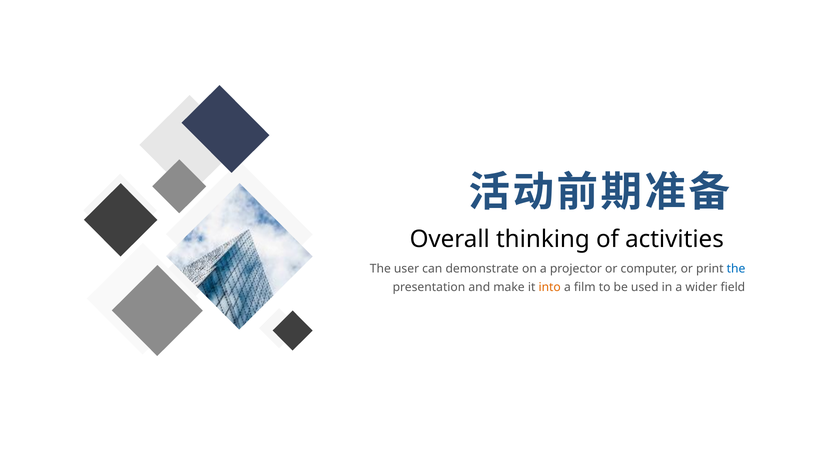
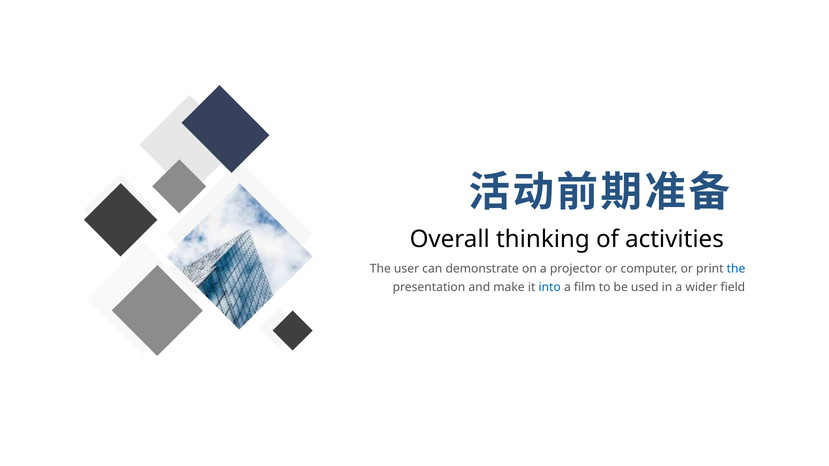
into colour: orange -> blue
